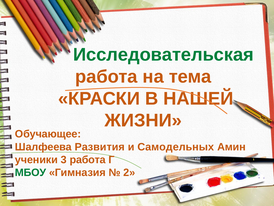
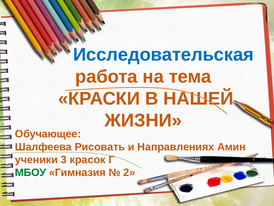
Исследовательская colour: green -> blue
Развития: Развития -> Рисовать
Самодельных: Самодельных -> Направлениях
3 работа: работа -> красок
